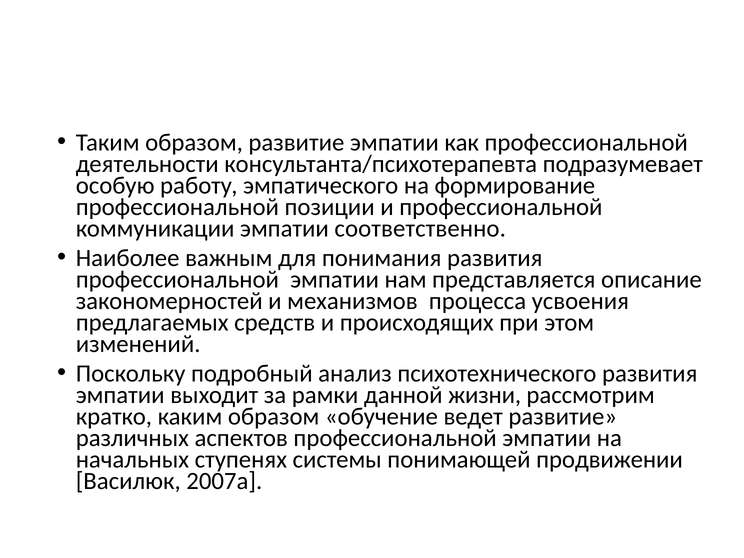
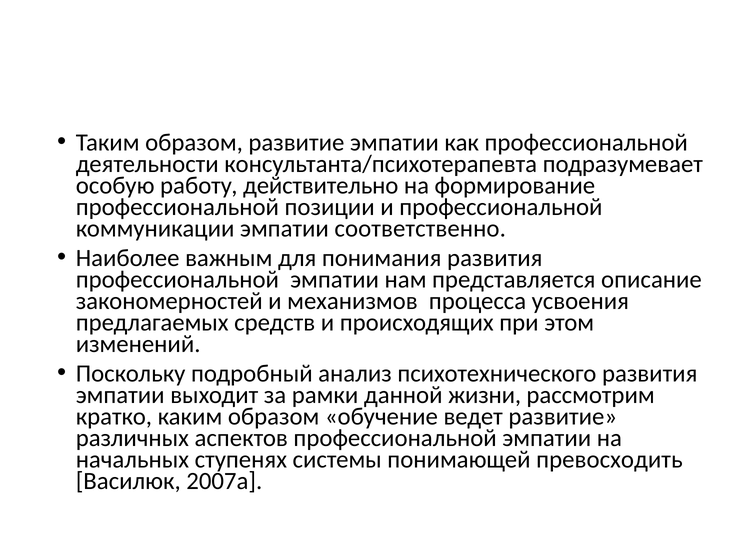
эмпатического: эмпатического -> действительно
продвижении: продвижении -> превосходить
